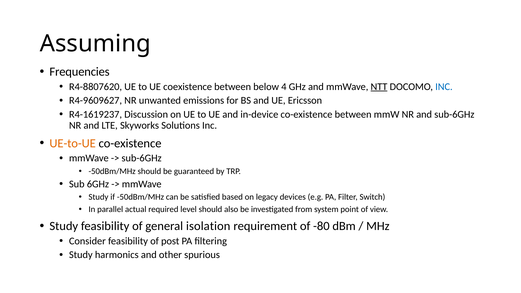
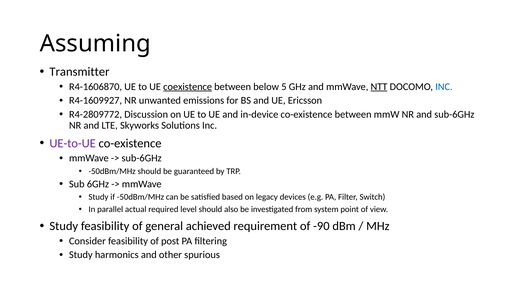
Frequencies: Frequencies -> Transmitter
R4-8807620: R4-8807620 -> R4-1606870
coexistence underline: none -> present
4: 4 -> 5
R4-9609627: R4-9609627 -> R4-1609927
R4-1619237: R4-1619237 -> R4-2809772
UE-to-UE colour: orange -> purple
isolation: isolation -> achieved
-80: -80 -> -90
